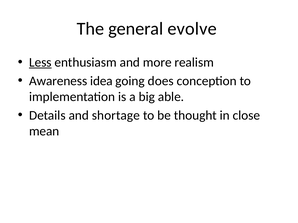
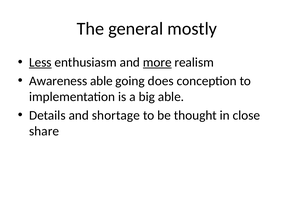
evolve: evolve -> mostly
more underline: none -> present
Awareness idea: idea -> able
mean: mean -> share
